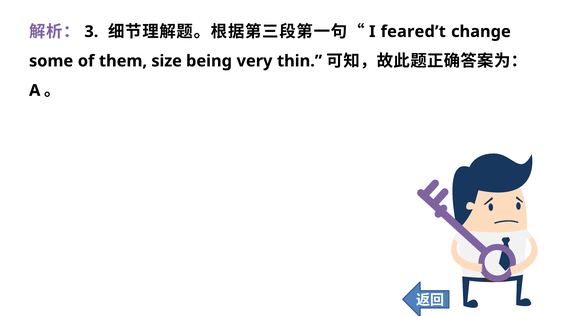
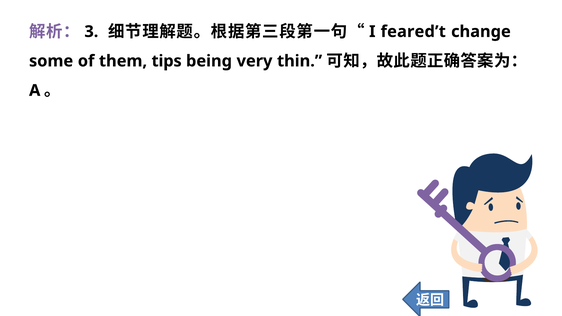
size: size -> tips
